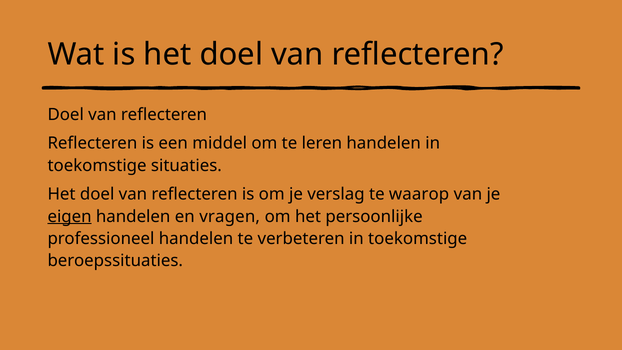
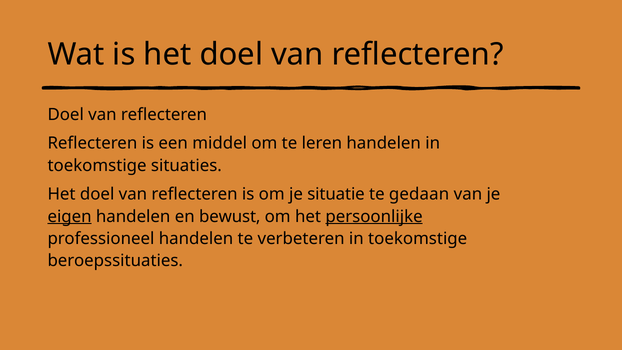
verslag: verslag -> situatie
waarop: waarop -> gedaan
vragen: vragen -> bewust
persoonlijke underline: none -> present
